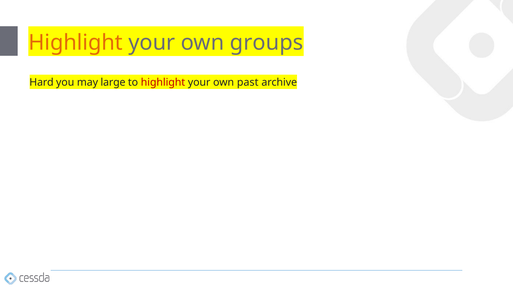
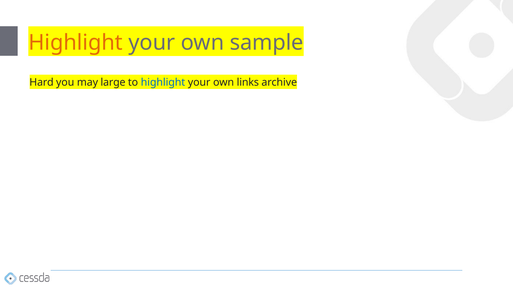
groups: groups -> sample
highlight at (163, 82) colour: red -> blue
past: past -> links
